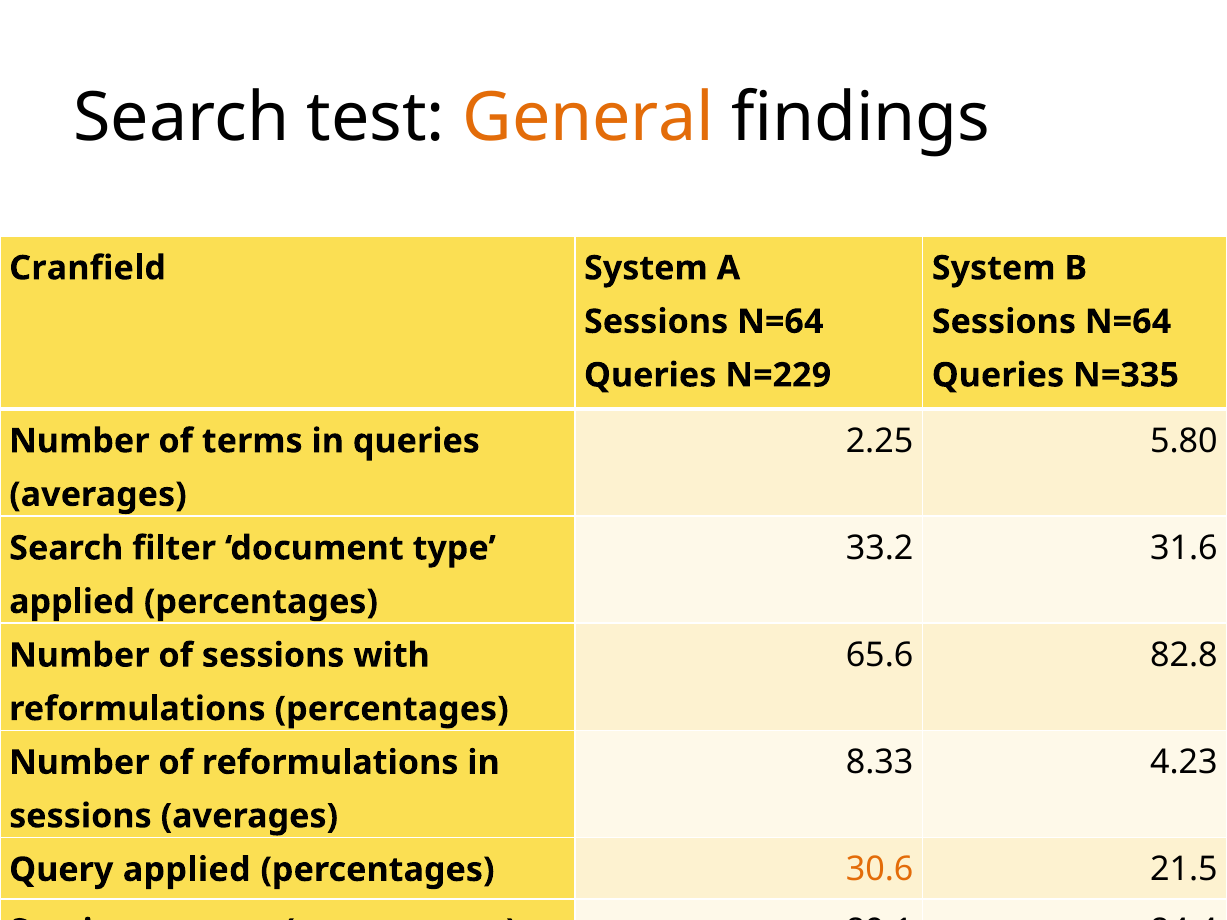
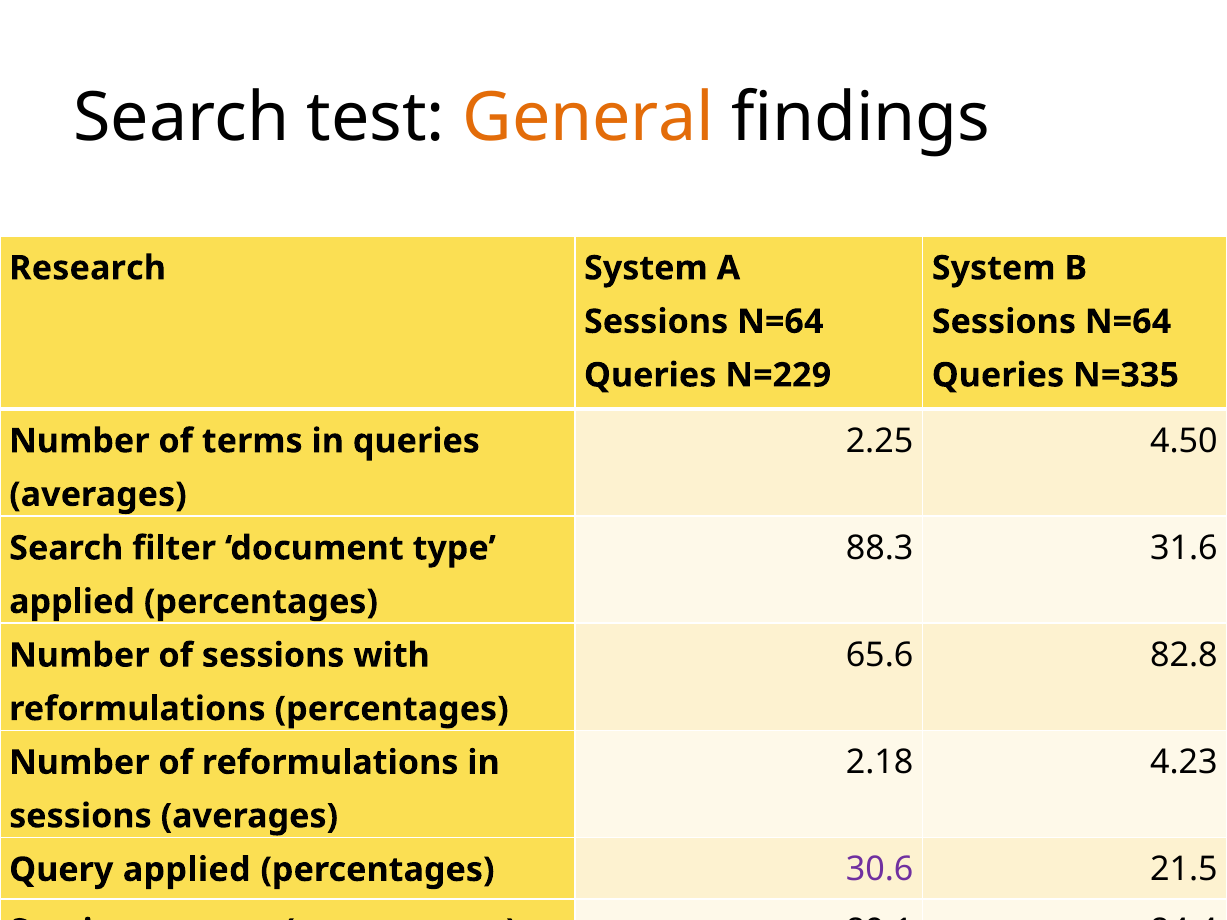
Cranfield: Cranfield -> Research
5.80: 5.80 -> 4.50
33.2: 33.2 -> 88.3
8.33: 8.33 -> 2.18
30.6 colour: orange -> purple
